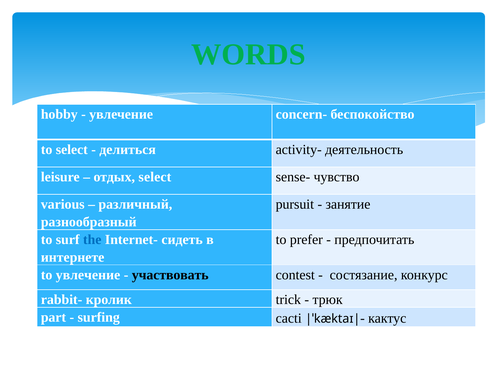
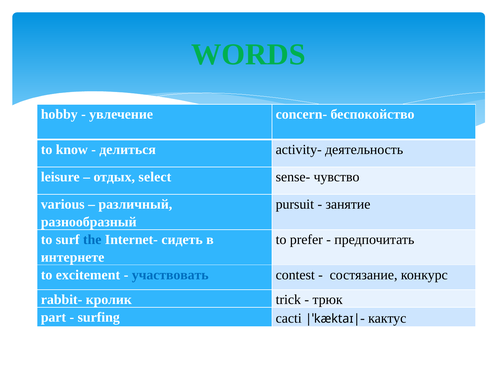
to select: select -> know
to увлечение: увлечение -> еxcitement
участвовать colour: black -> blue
